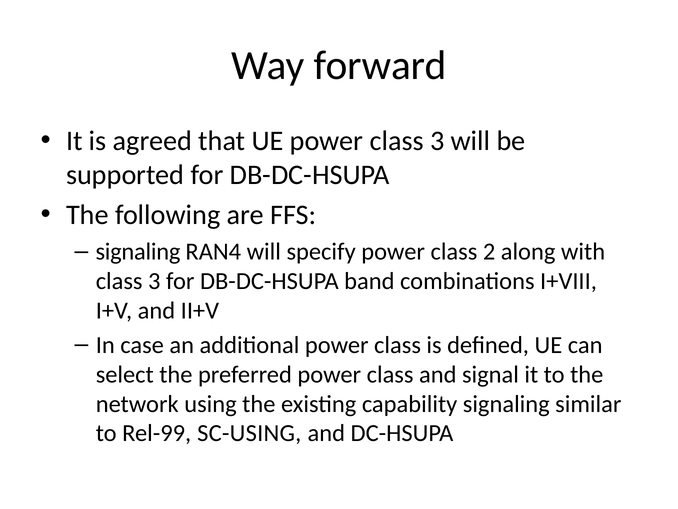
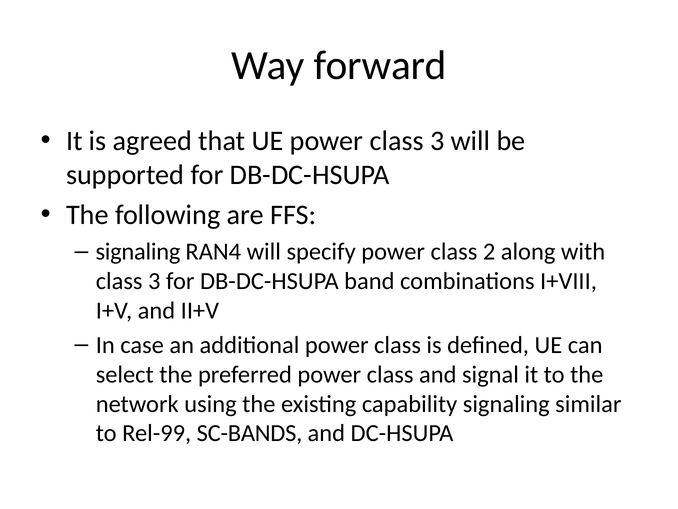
SC-USING: SC-USING -> SC-BANDS
